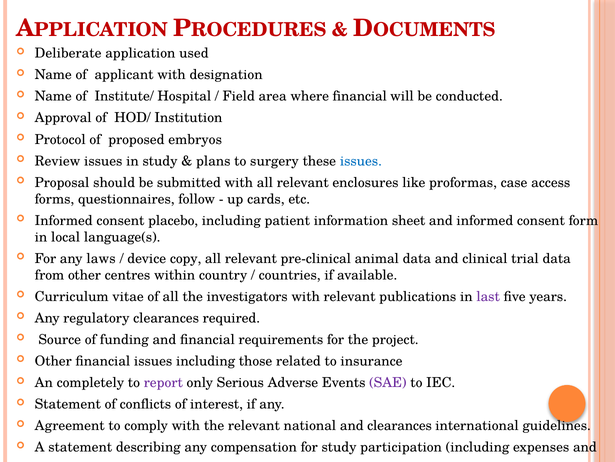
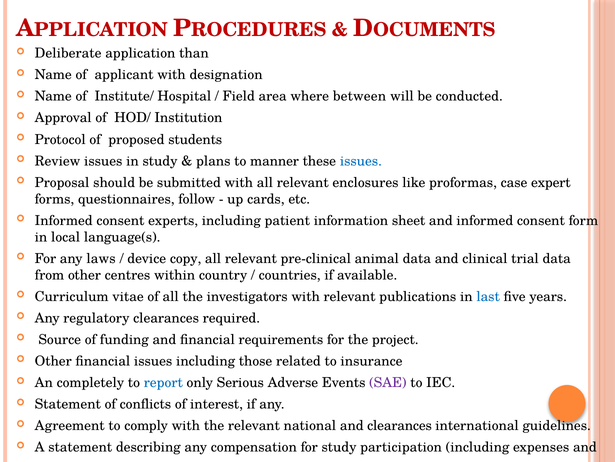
used: used -> than
where financial: financial -> between
embryos: embryos -> students
surgery: surgery -> manner
access: access -> expert
placebo: placebo -> experts
last colour: purple -> blue
report colour: purple -> blue
